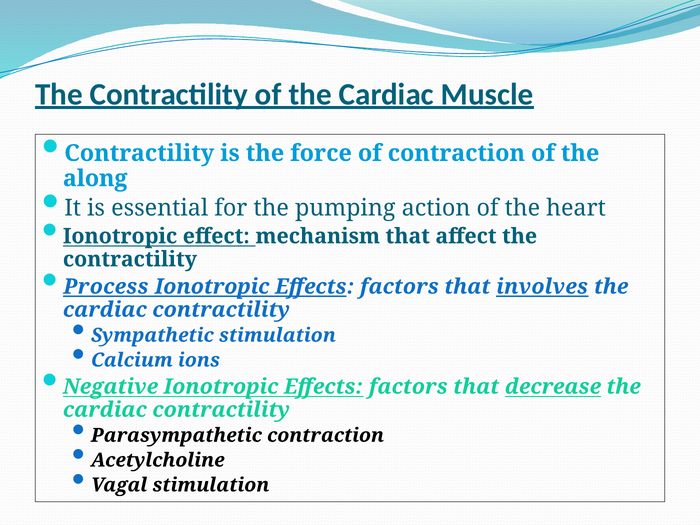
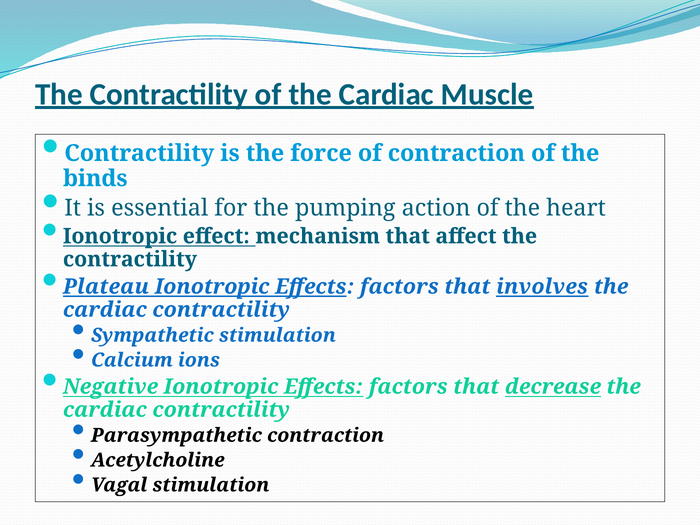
along: along -> binds
Process: Process -> Plateau
